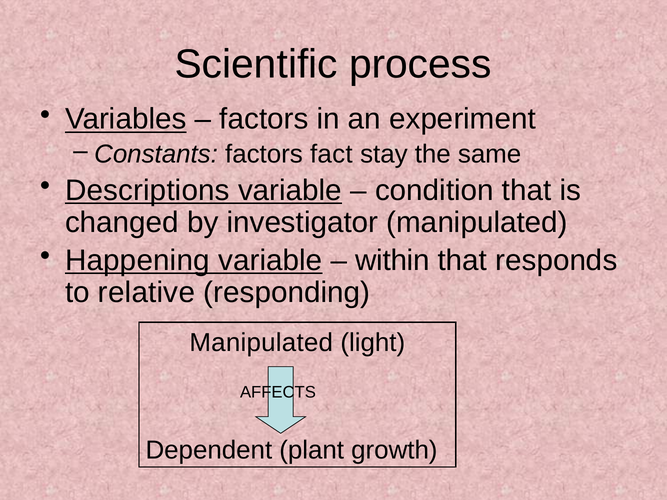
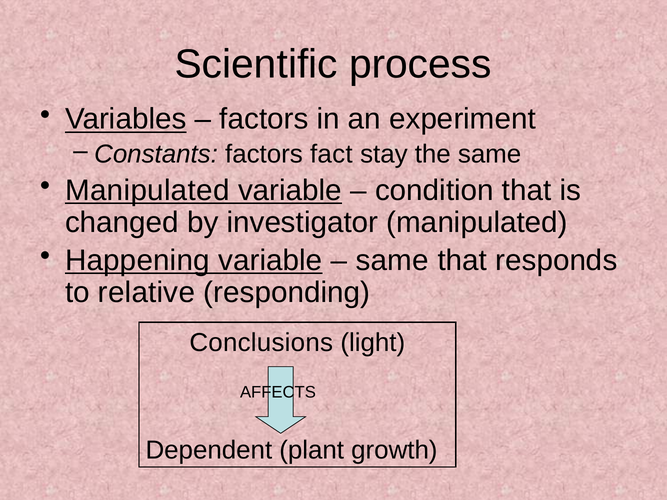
Descriptions at (147, 190): Descriptions -> Manipulated
within at (392, 260): within -> same
Manipulated at (261, 343): Manipulated -> Conclusions
